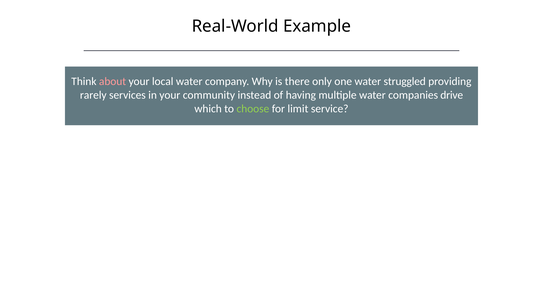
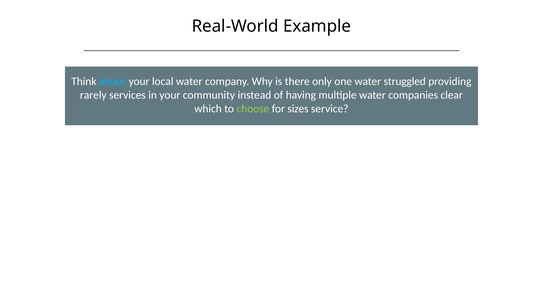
about colour: pink -> light blue
drive: drive -> clear
limit: limit -> sizes
